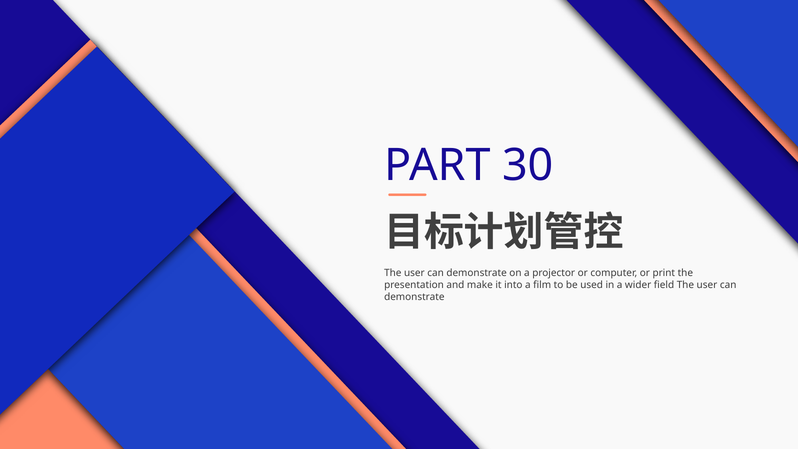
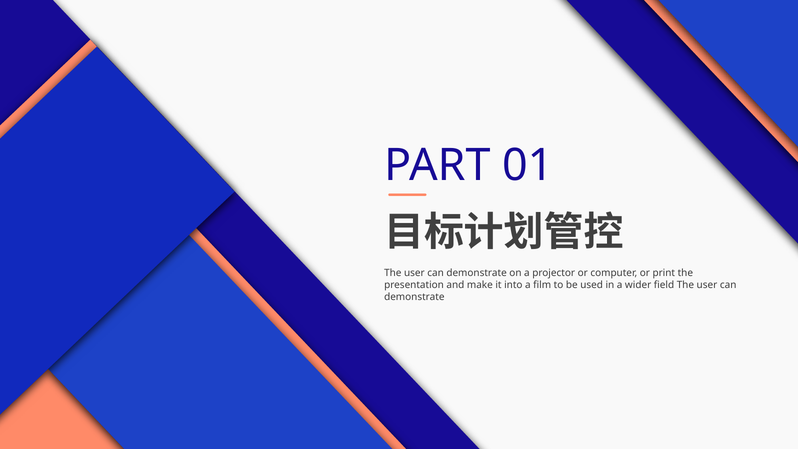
30: 30 -> 01
